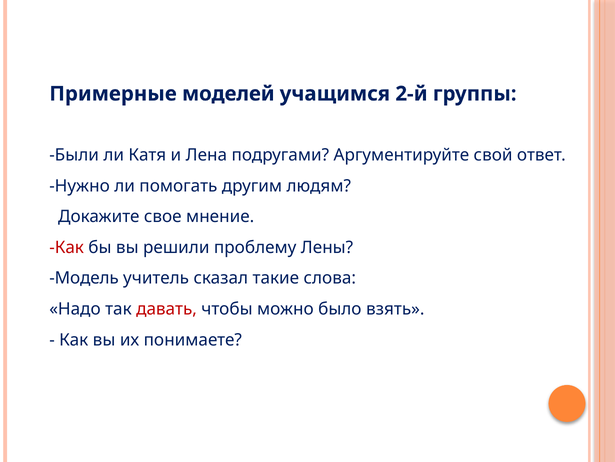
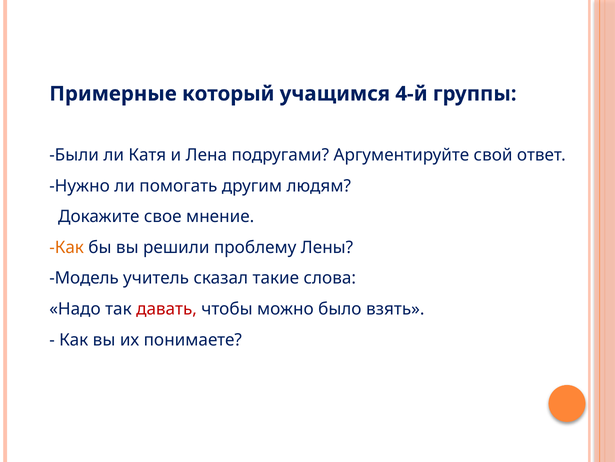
моделей: моделей -> который
2-й: 2-й -> 4-й
Как at (67, 247) colour: red -> orange
